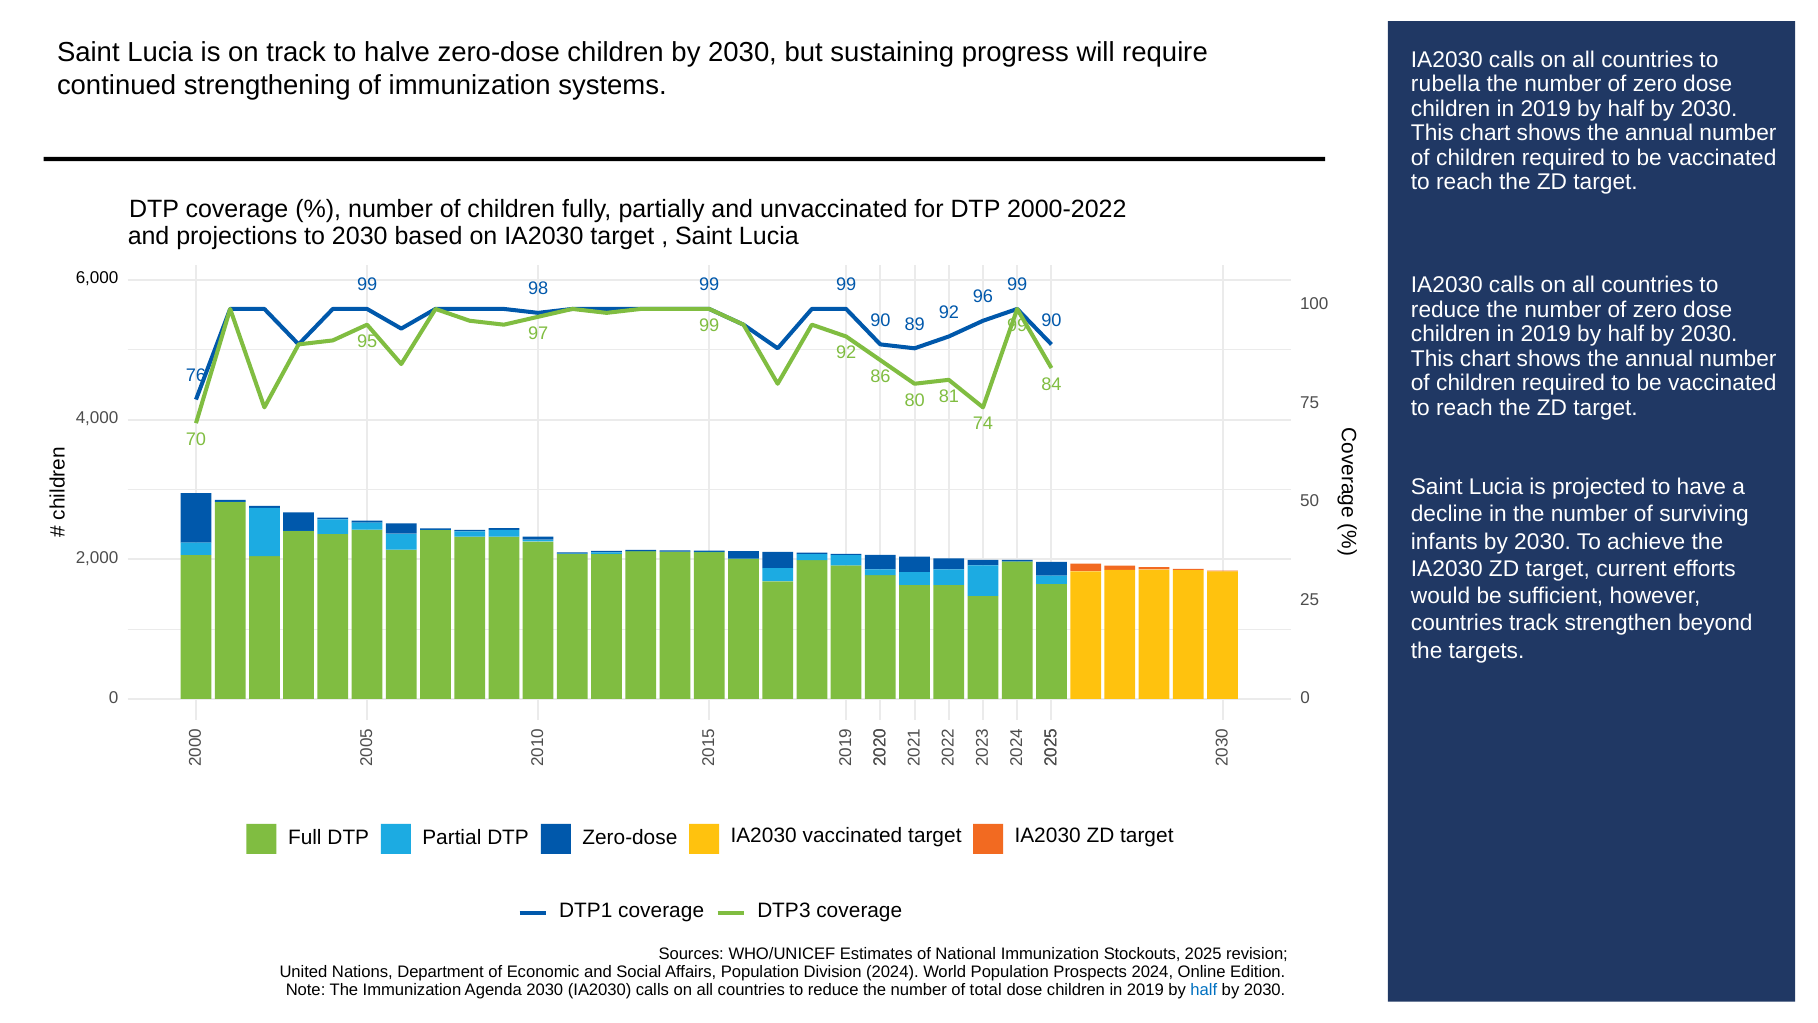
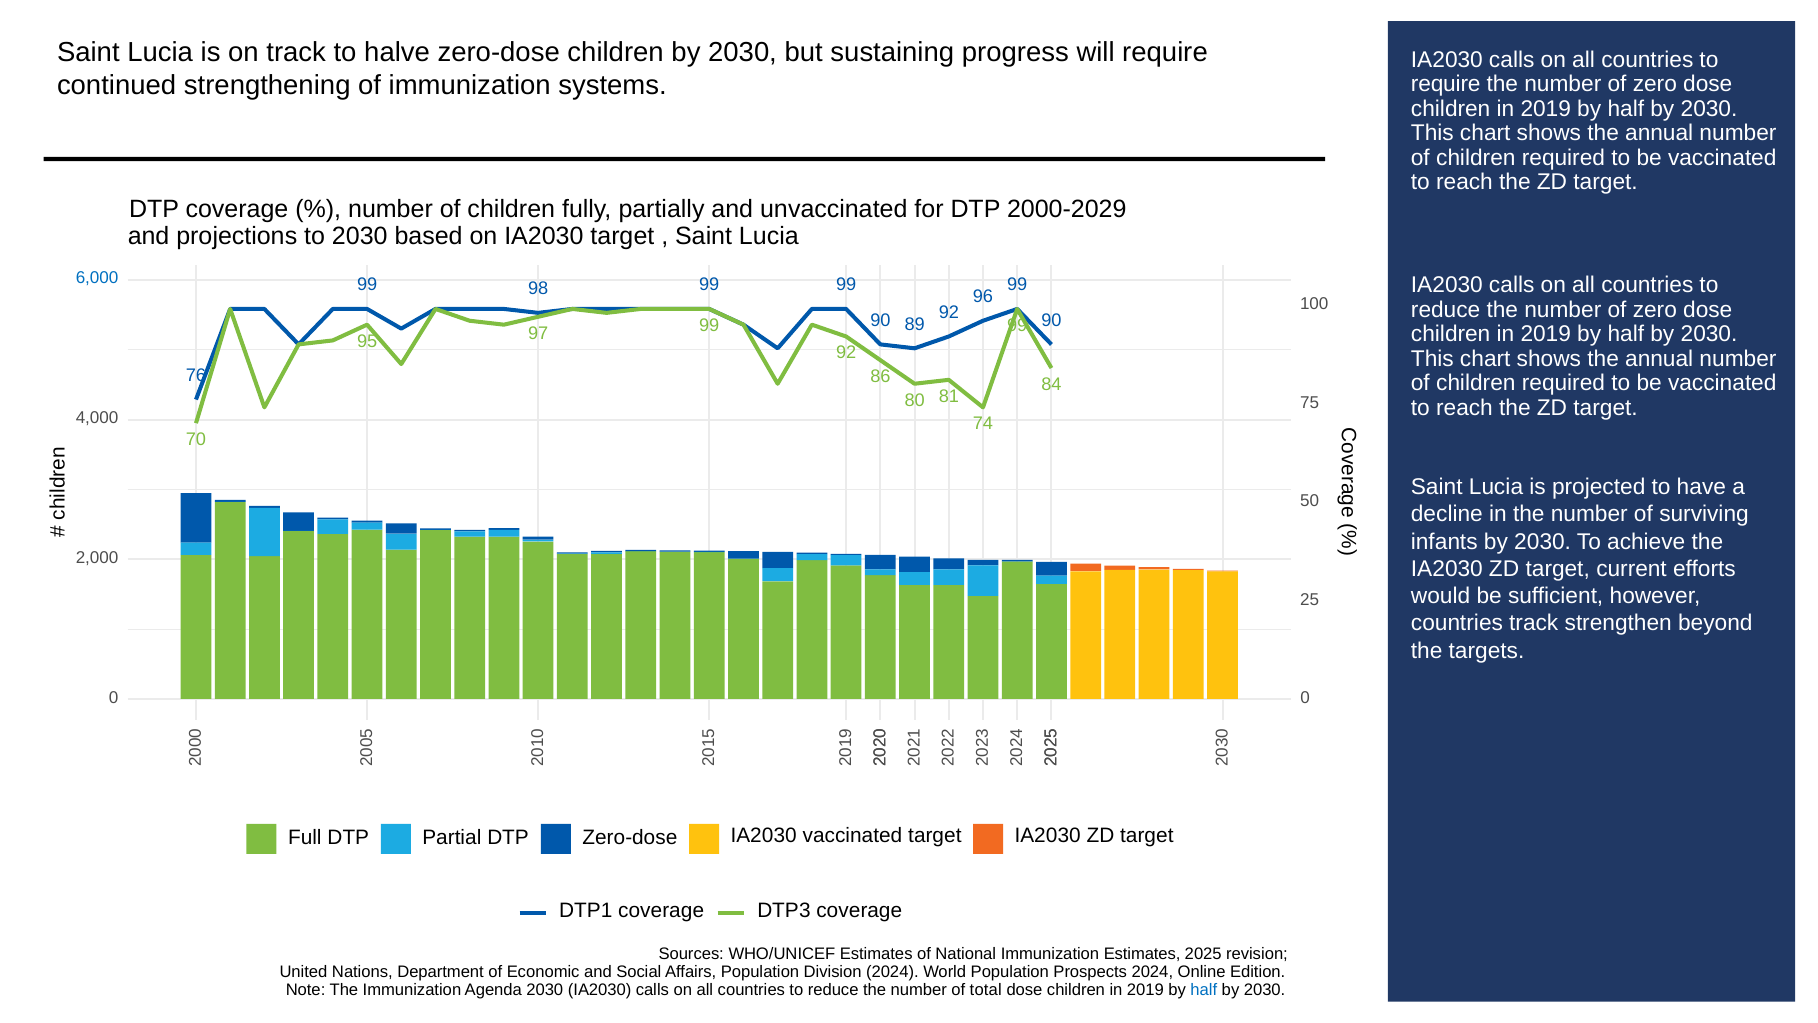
rubella at (1446, 84): rubella -> require
2000-2022: 2000-2022 -> 2000-2029
6,000 colour: black -> blue
Immunization Stockouts: Stockouts -> Estimates
